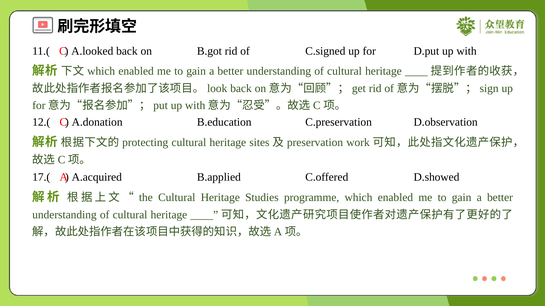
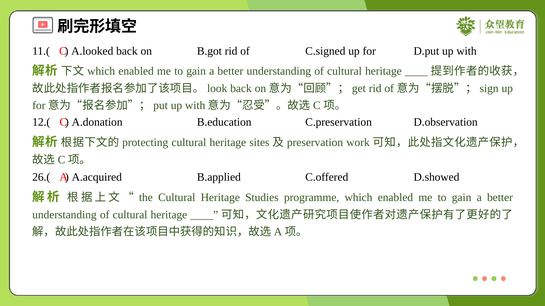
17.(: 17.( -> 26.(
